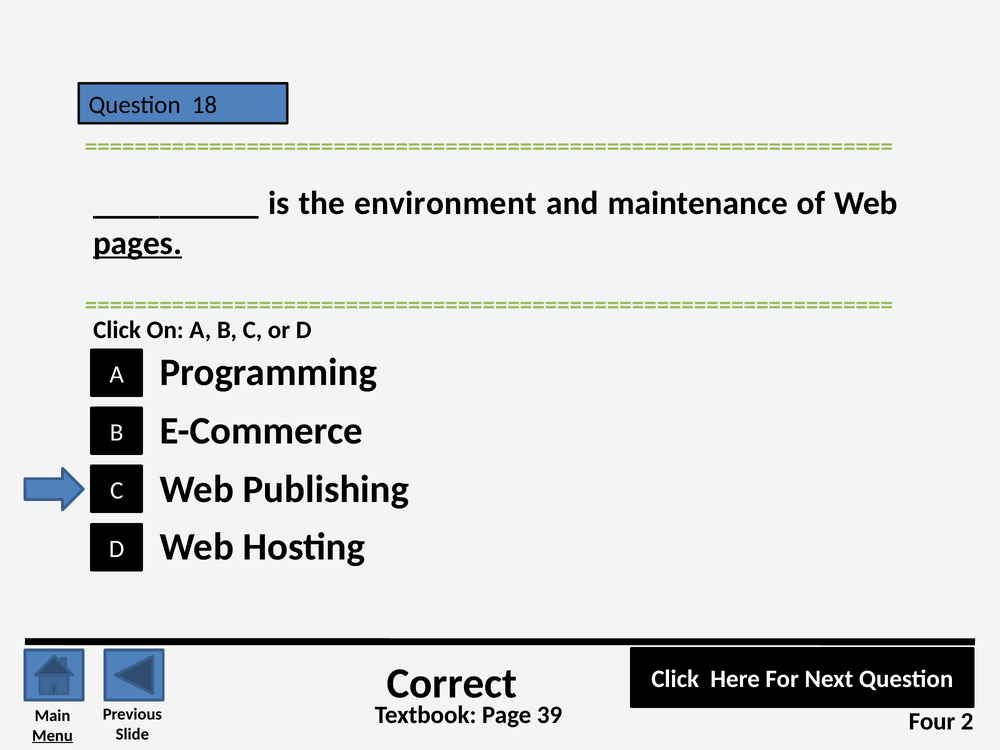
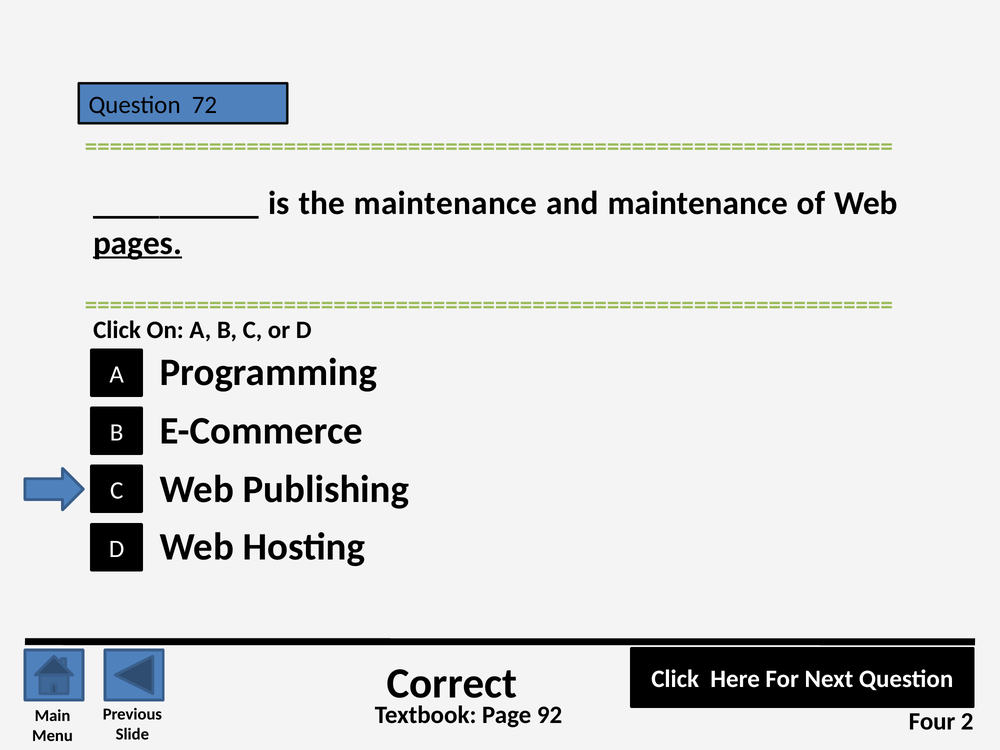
18: 18 -> 72
the environment: environment -> maintenance
39: 39 -> 92
Menu underline: present -> none
